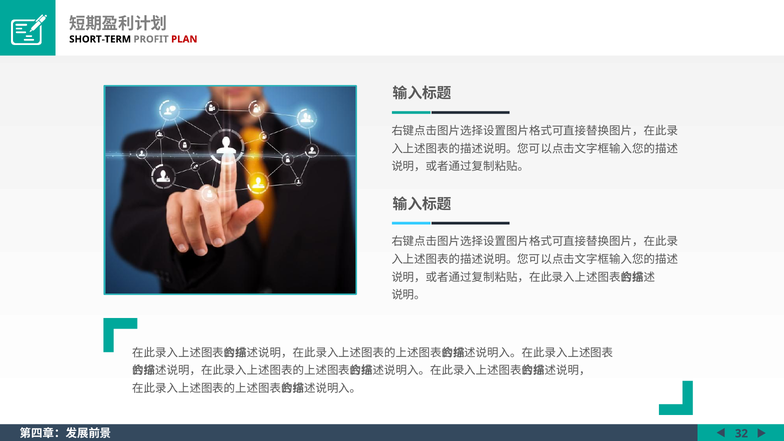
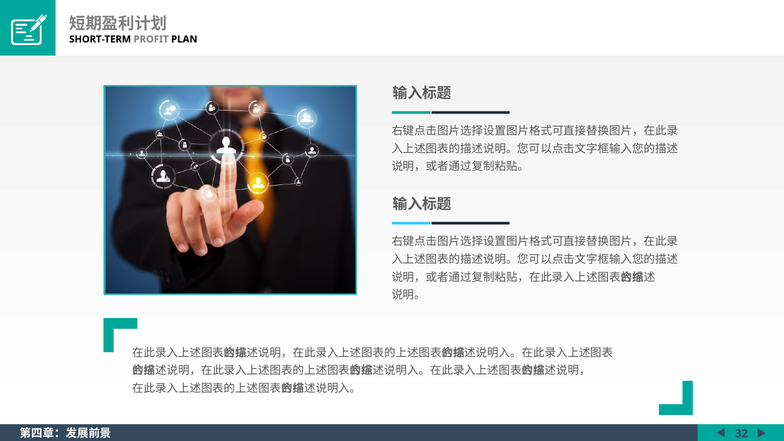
PLAN colour: red -> black
